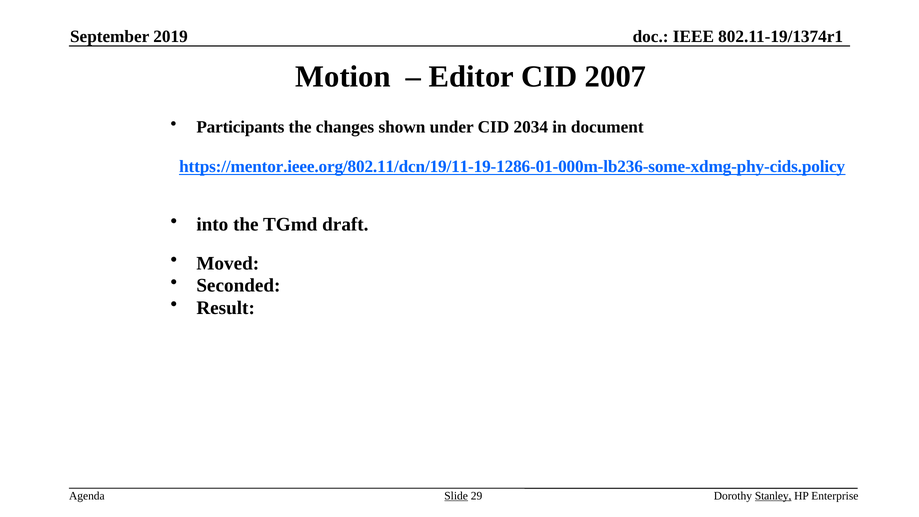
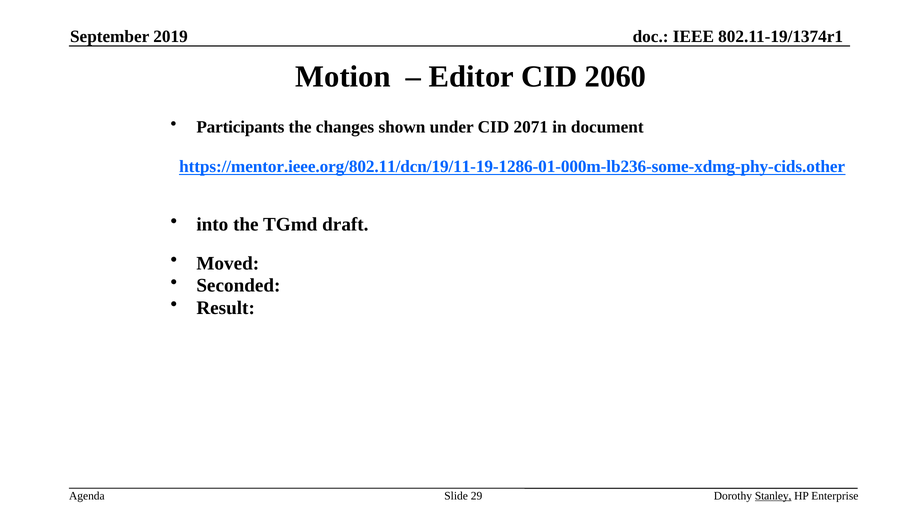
2007: 2007 -> 2060
2034: 2034 -> 2071
https://mentor.ieee.org/802.11/dcn/19/11-19-1286-01-000m-lb236-some-xdmg-phy-cids.policy: https://mentor.ieee.org/802.11/dcn/19/11-19-1286-01-000m-lb236-some-xdmg-phy-cids.policy -> https://mentor.ieee.org/802.11/dcn/19/11-19-1286-01-000m-lb236-some-xdmg-phy-cids.other
Slide underline: present -> none
